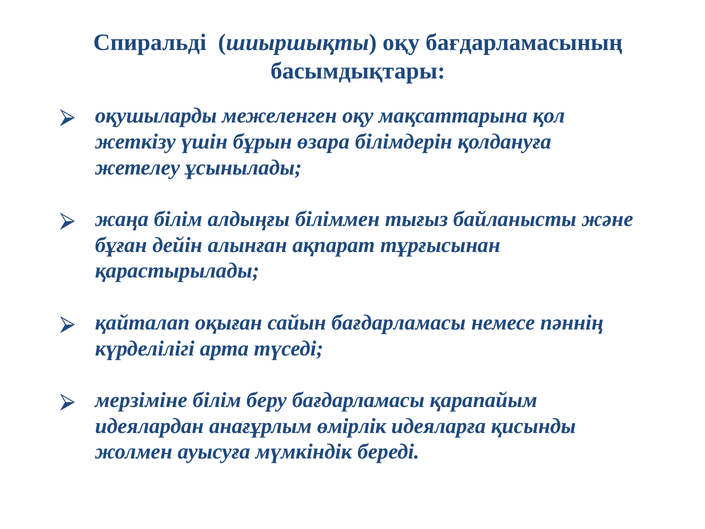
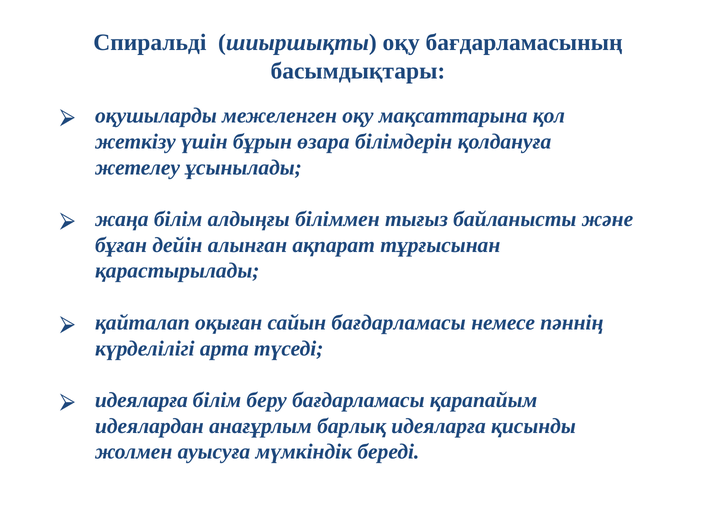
мерзіміне at (141, 400): мерзіміне -> идеяларға
өмірлік: өмірлік -> барлық
